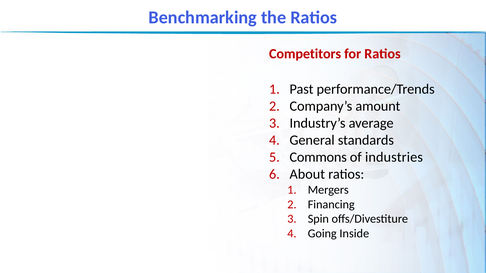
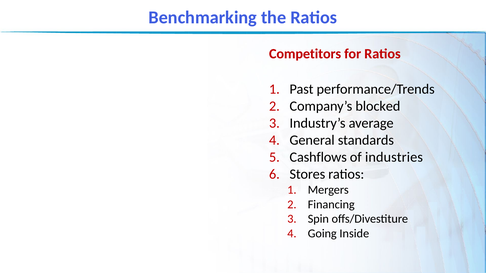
amount: amount -> blocked
Commons: Commons -> Cashflows
About: About -> Stores
